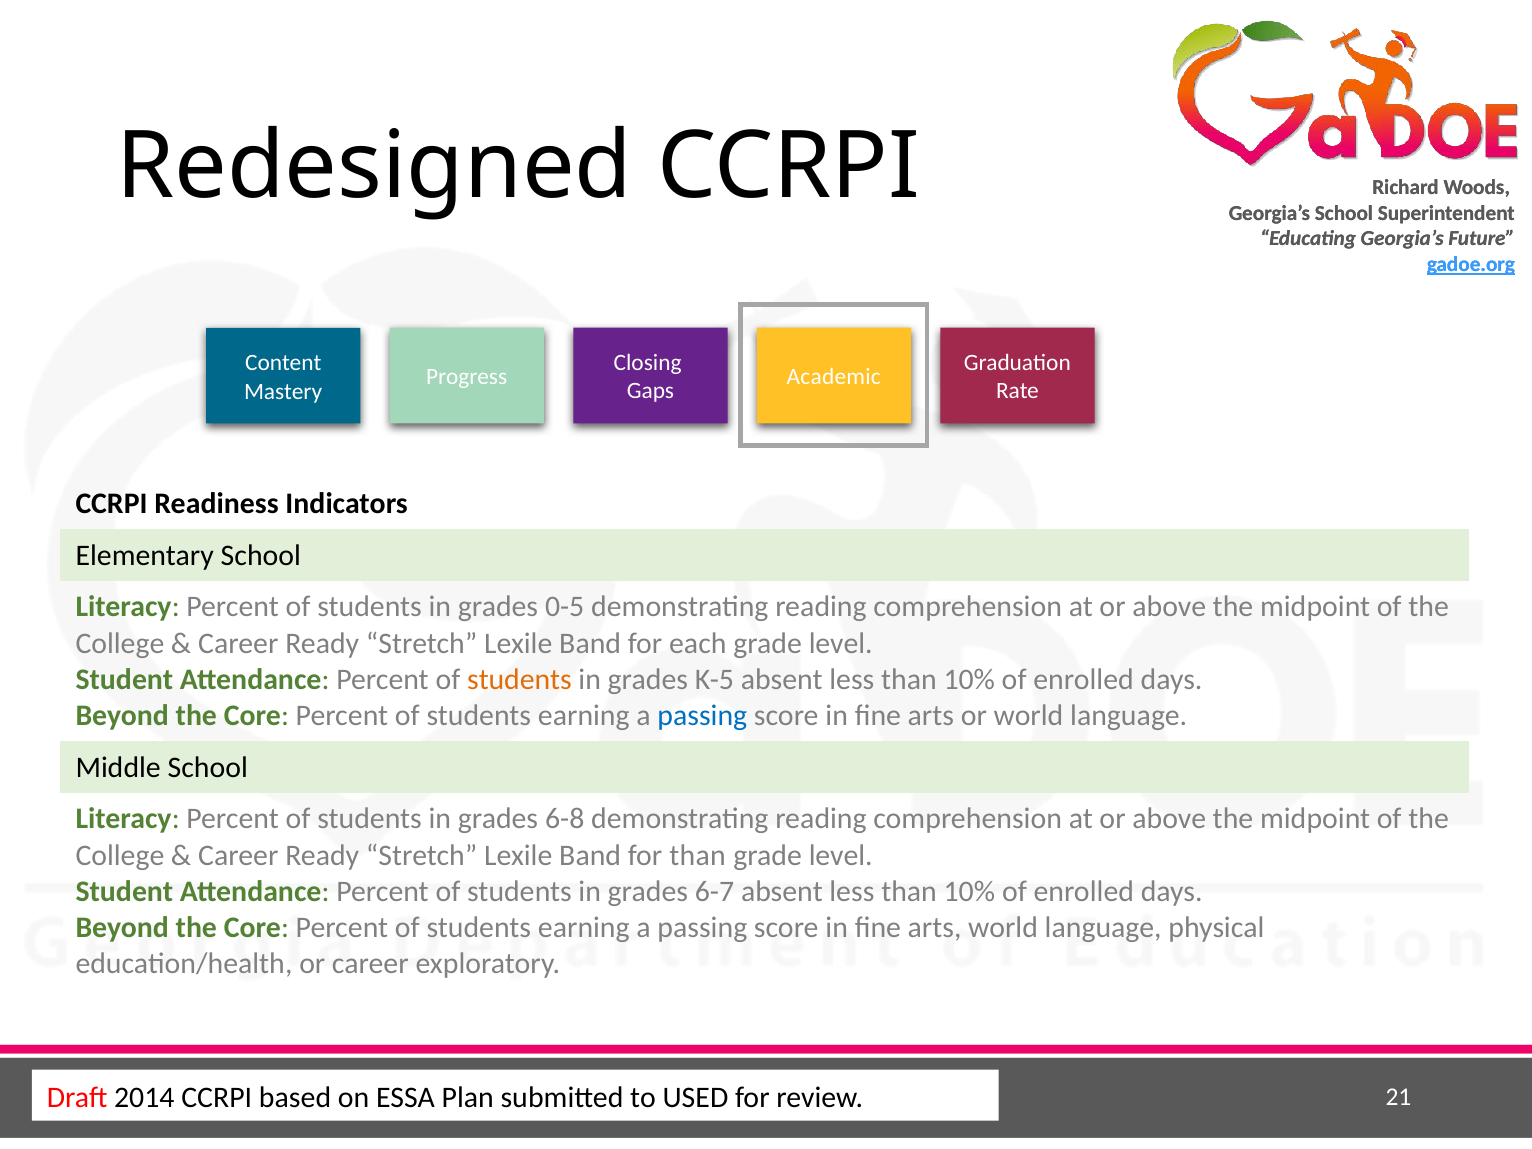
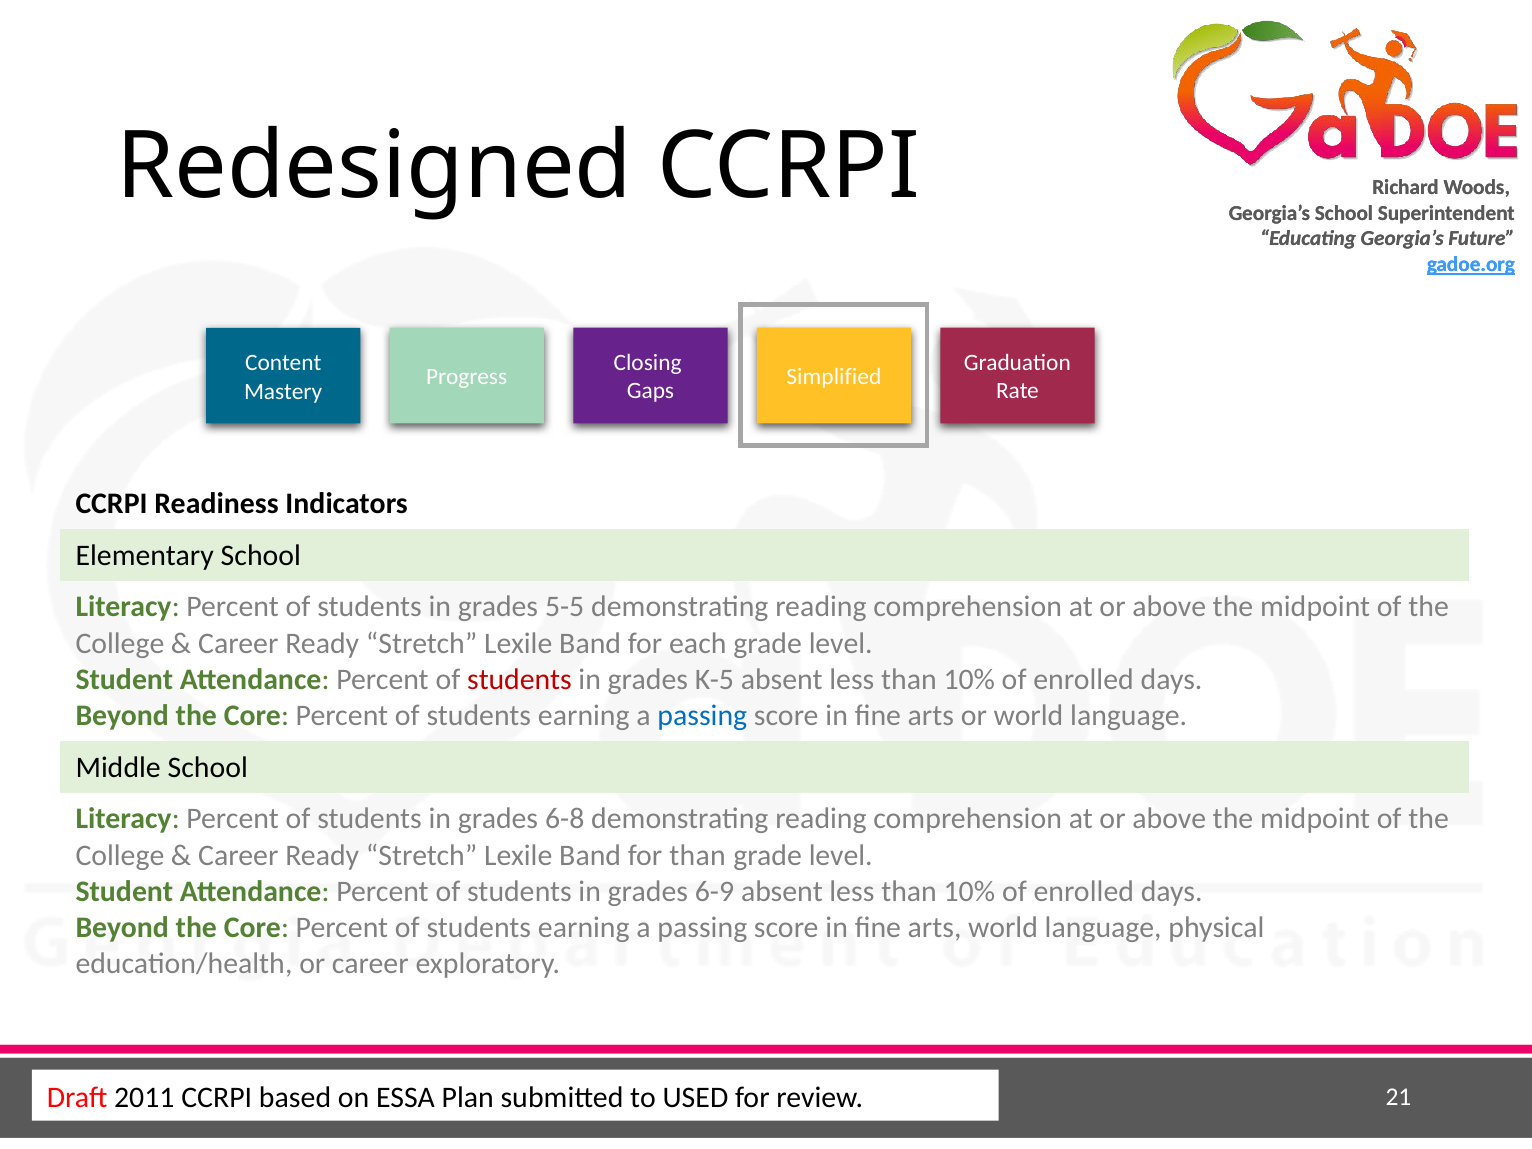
Academic: Academic -> Simplified
0-5: 0-5 -> 5-5
students at (519, 680) colour: orange -> red
6-7: 6-7 -> 6-9
2014: 2014 -> 2011
